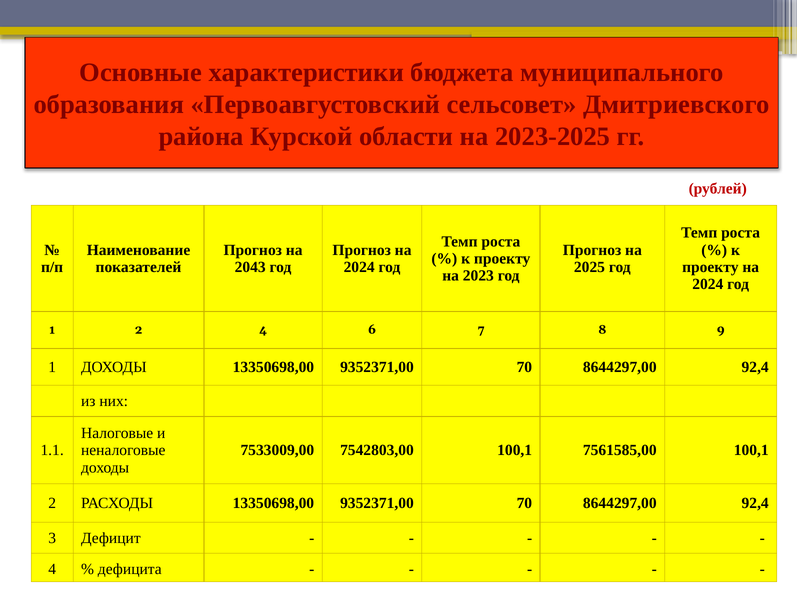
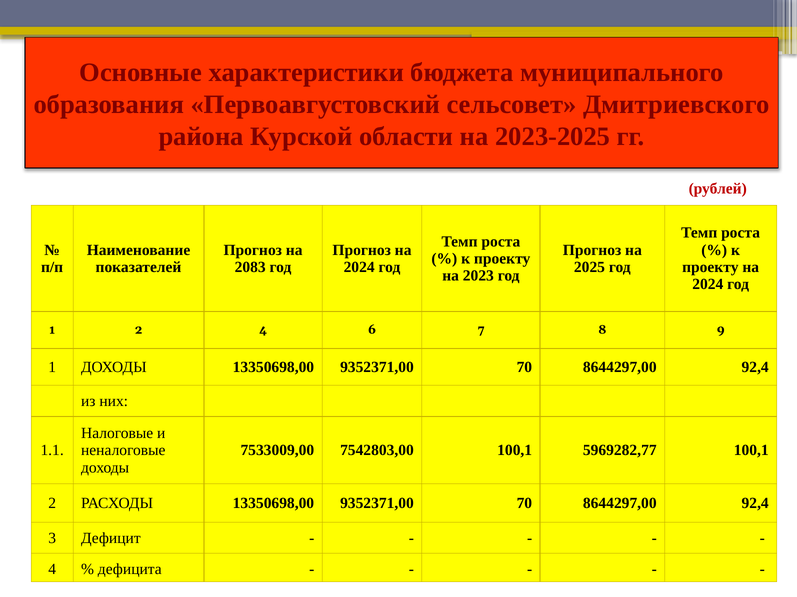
2043: 2043 -> 2083
7561585,00: 7561585,00 -> 5969282,77
